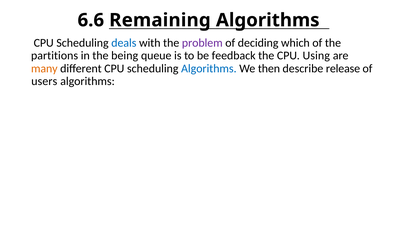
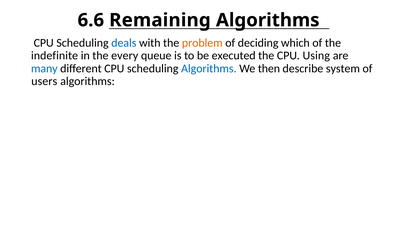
problem colour: purple -> orange
partitions: partitions -> indefinite
being: being -> every
feedback: feedback -> executed
many colour: orange -> blue
release: release -> system
